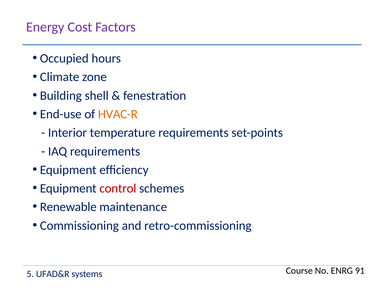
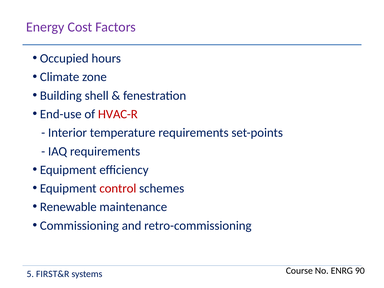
HVAC-R colour: orange -> red
91: 91 -> 90
UFAD&R: UFAD&R -> FIRST&R
